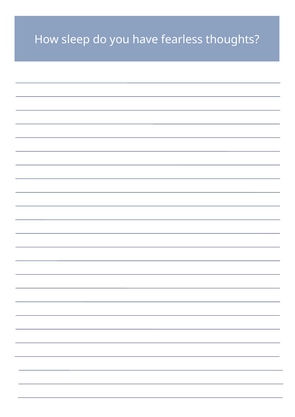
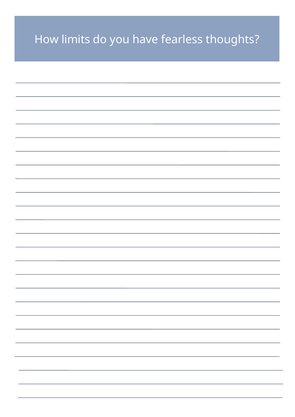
sleep: sleep -> limits
